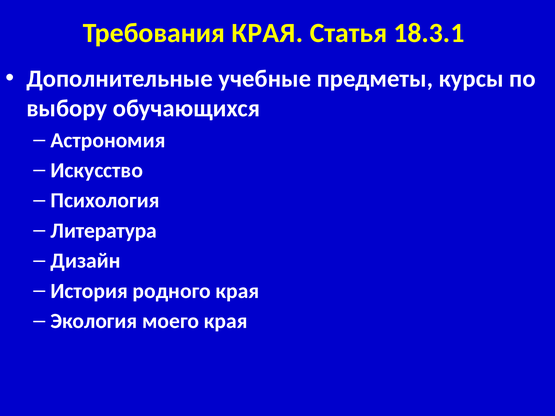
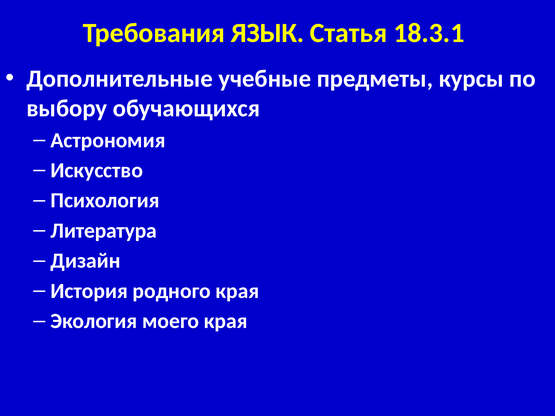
Требования КРАЯ: КРАЯ -> ЯЗЫК
